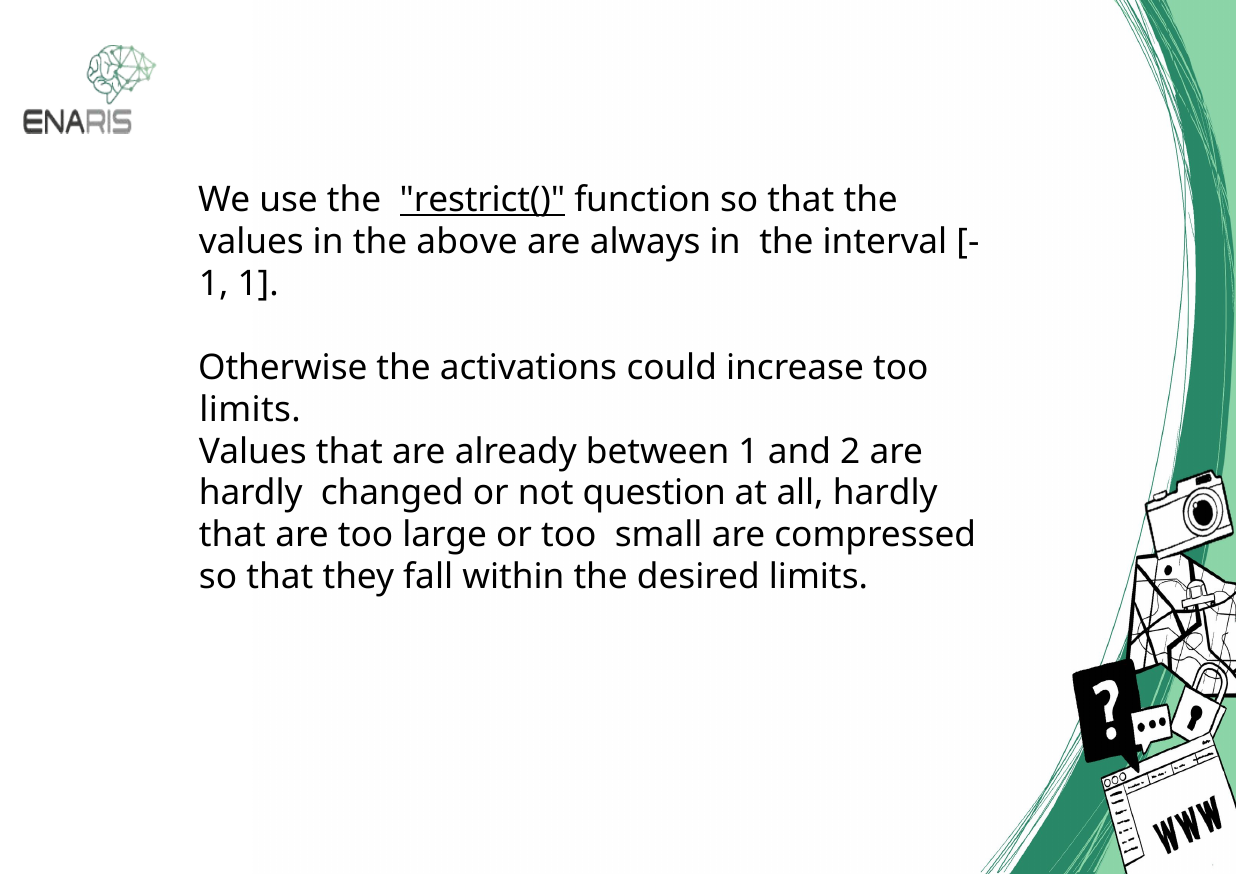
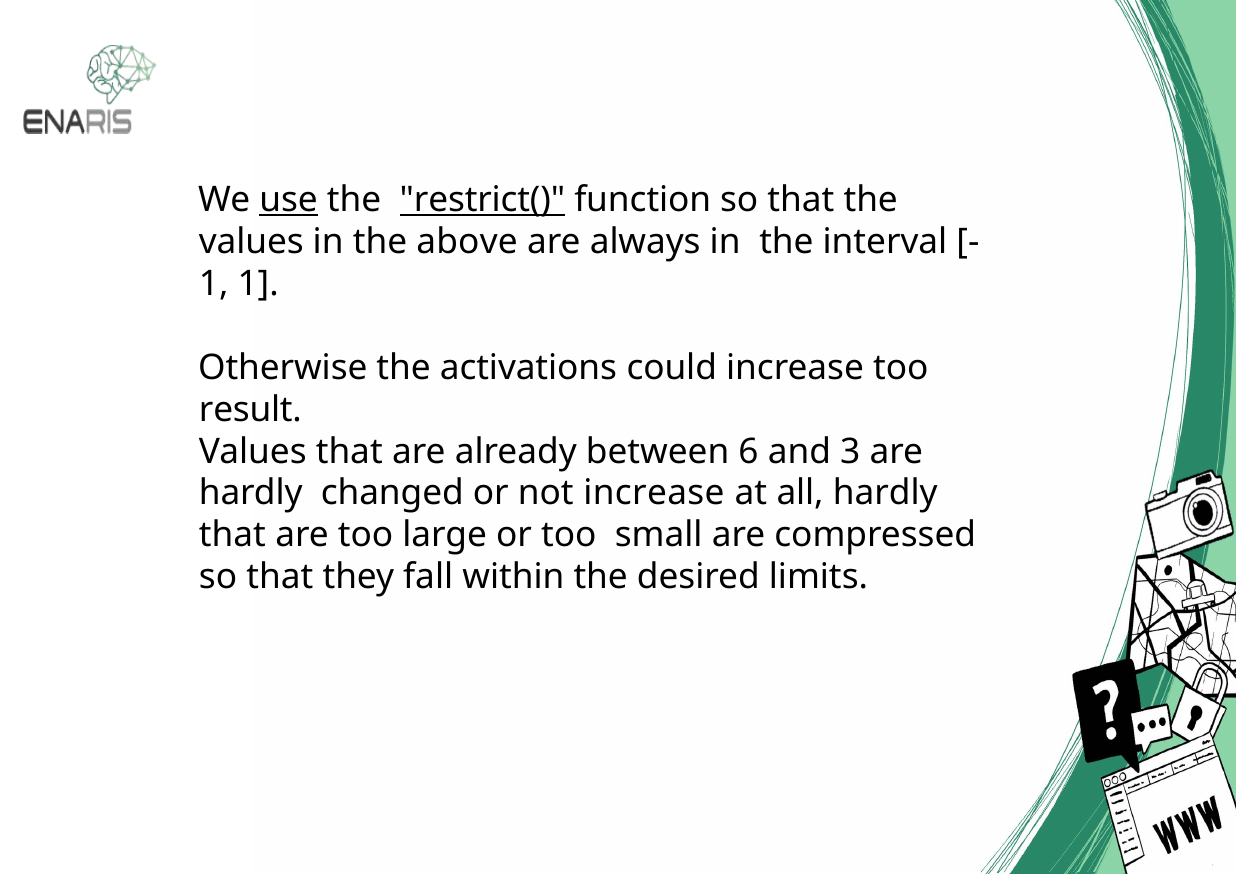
use underline: none -> present
limits at (250, 410): limits -> result
between 1: 1 -> 6
2: 2 -> 3
not question: question -> increase
